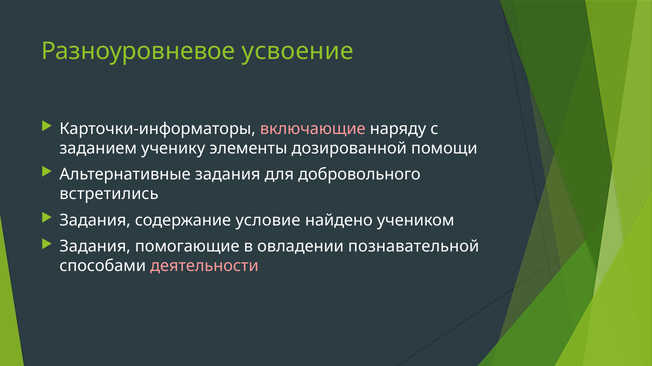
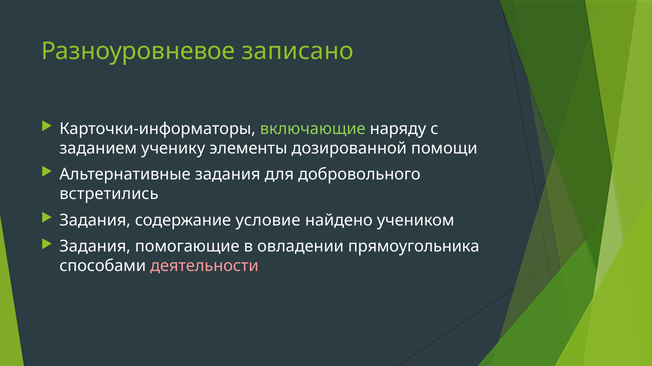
усвоение: усвоение -> записано
включающие colour: pink -> light green
познавательной: познавательной -> прямоугольника
